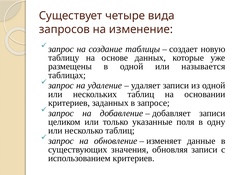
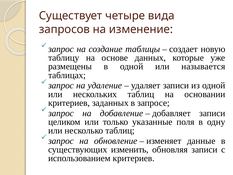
значения: значения -> изменить
